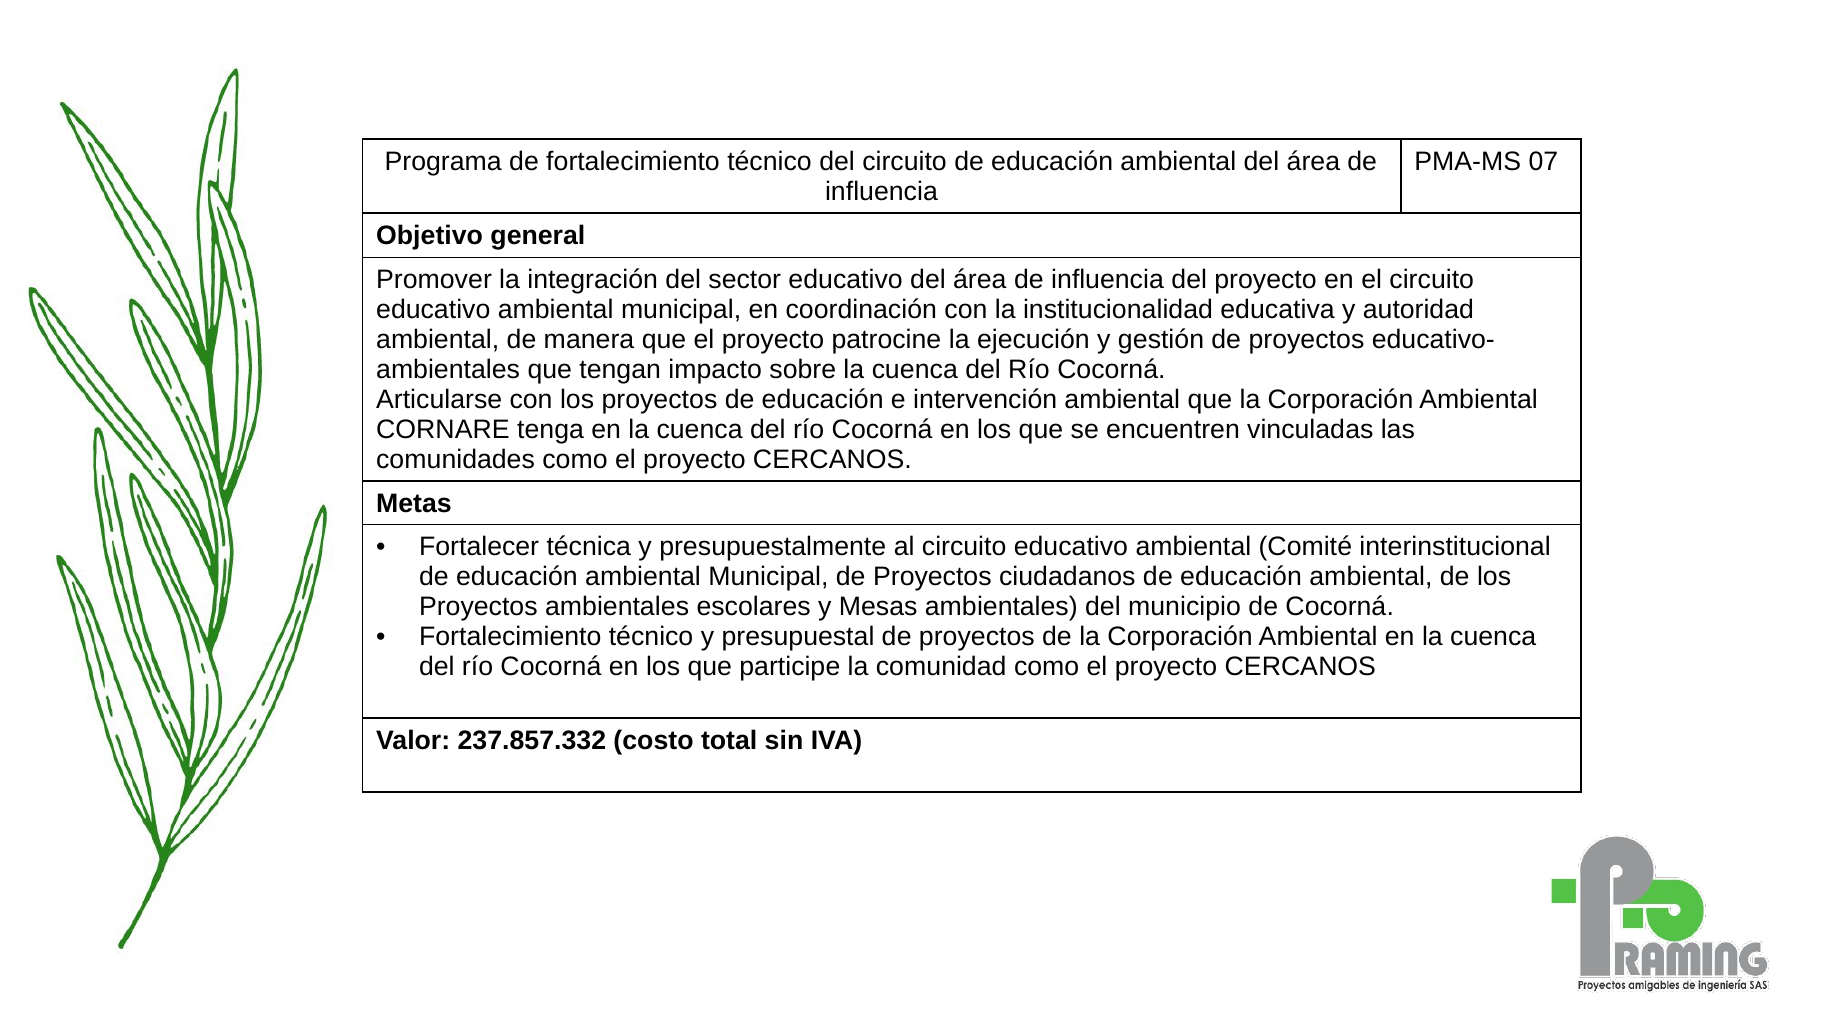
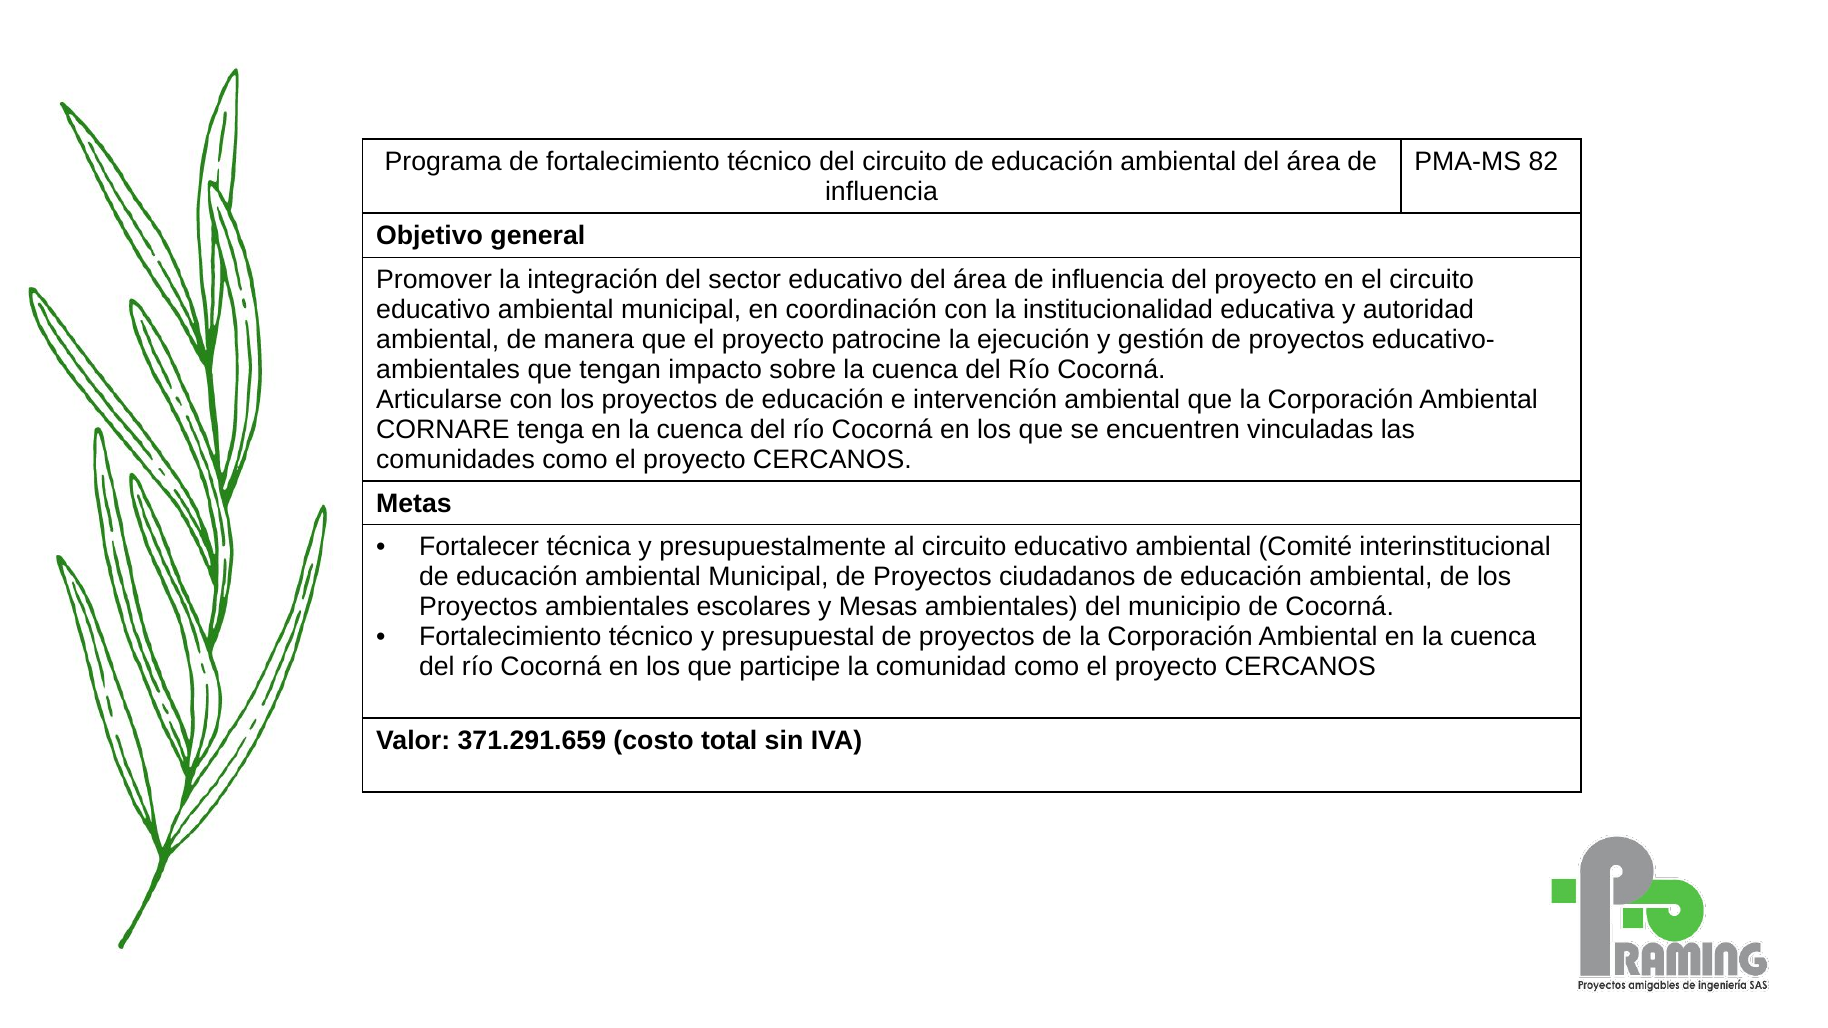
07: 07 -> 82
237.857.332: 237.857.332 -> 371.291.659
